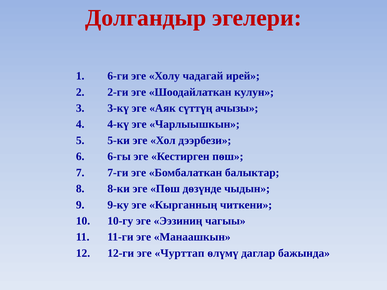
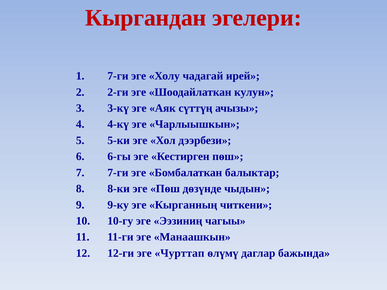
Долгандыр: Долгандыр -> Кыргандан
6-ги at (118, 76): 6-ги -> 7-ги
